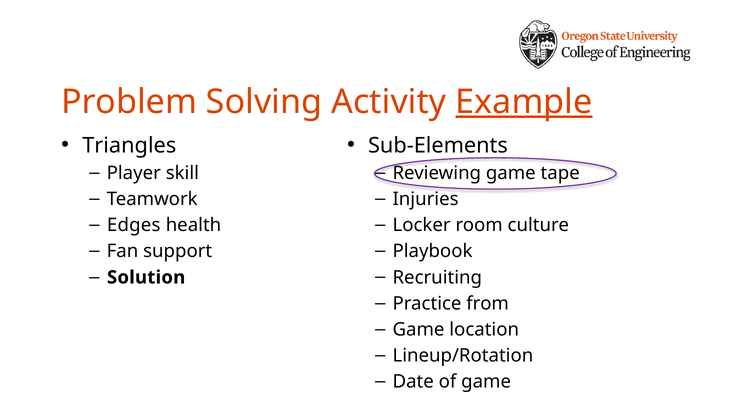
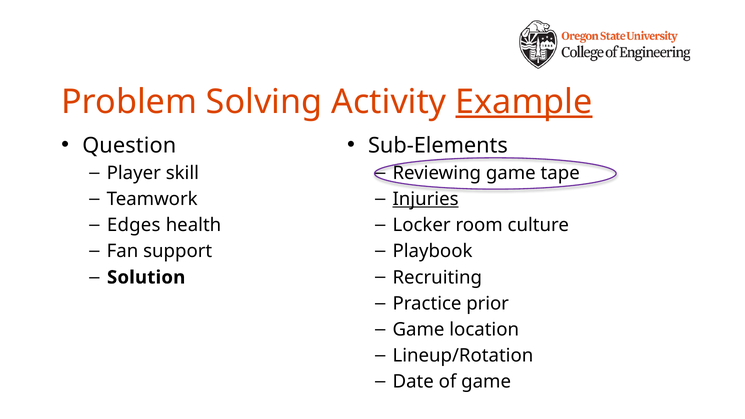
Triangles: Triangles -> Question
Injuries underline: none -> present
from: from -> prior
